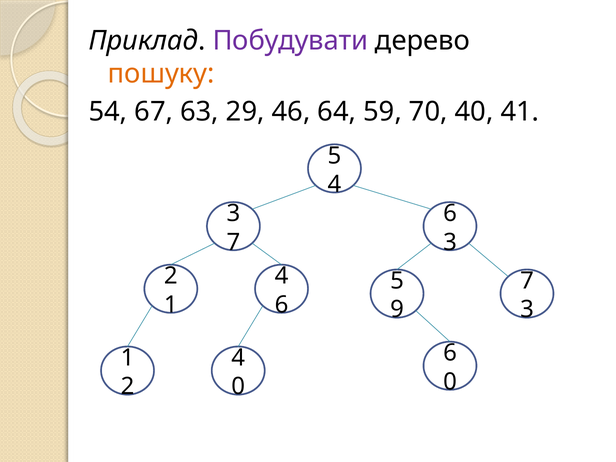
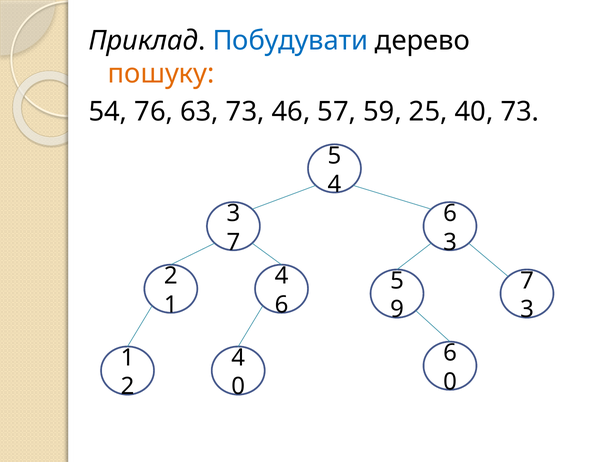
Побудувати colour: purple -> blue
67: 67 -> 76
63 29: 29 -> 73
64: 64 -> 57
70: 70 -> 25
40 41: 41 -> 73
